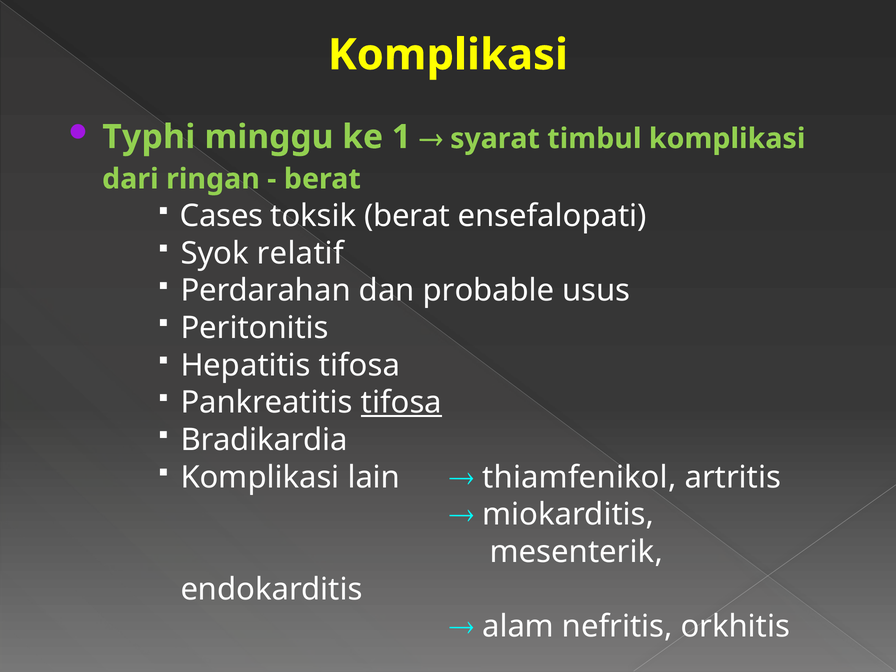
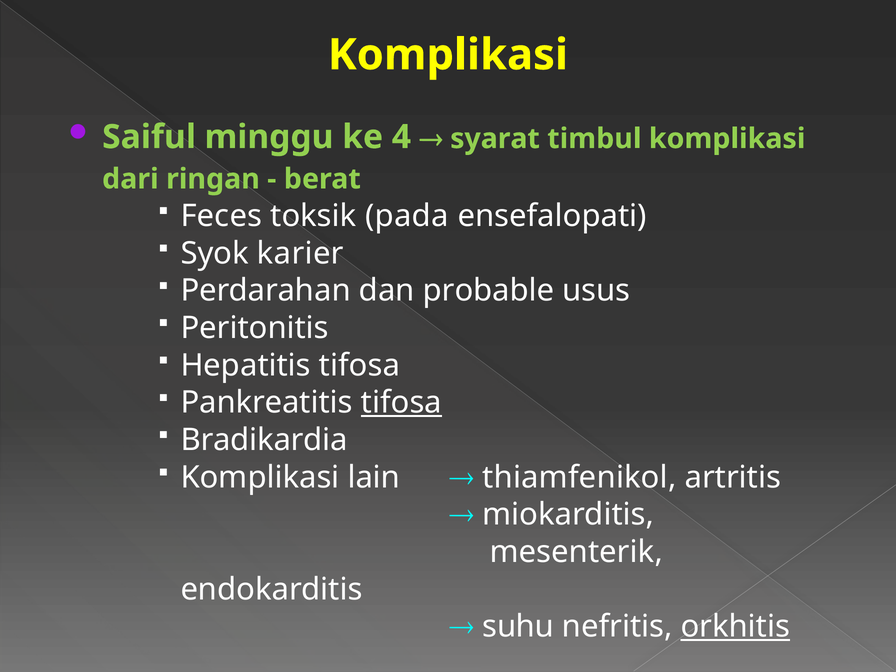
Typhi: Typhi -> Saiful
1: 1 -> 4
Cases: Cases -> Feces
toksik berat: berat -> pada
relatif: relatif -> karier
alam: alam -> suhu
orkhitis underline: none -> present
